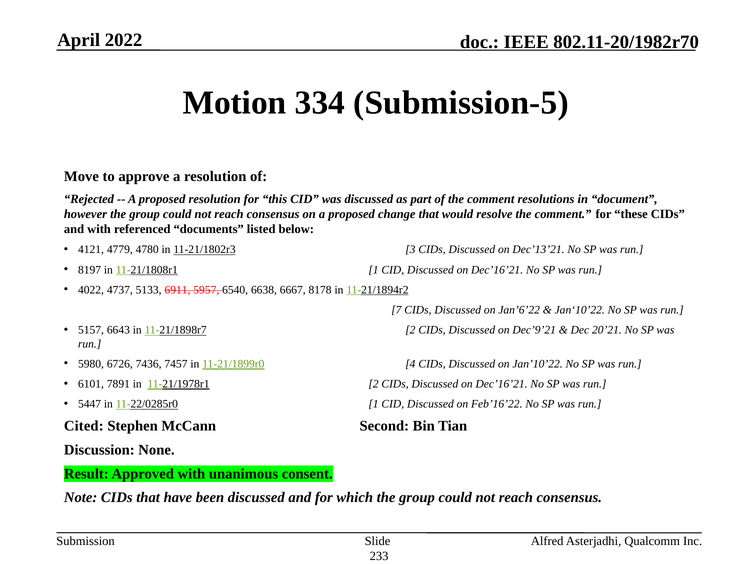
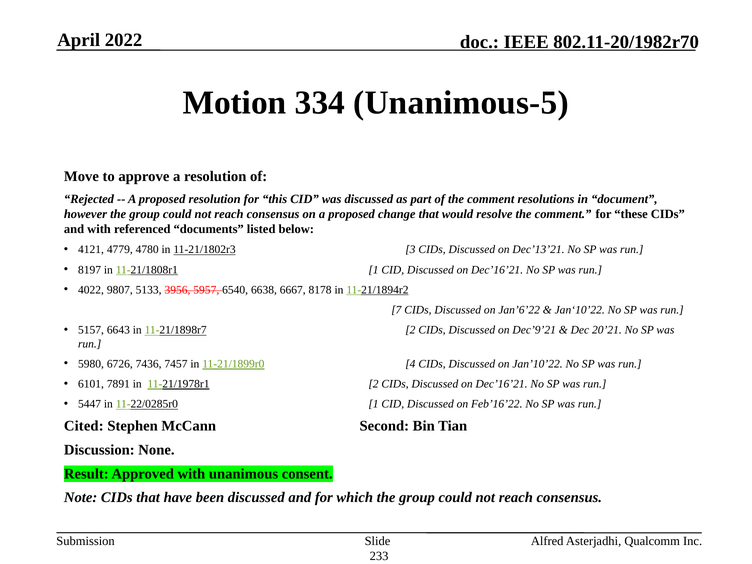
Submission-5: Submission-5 -> Unanimous-5
4737: 4737 -> 9807
6911: 6911 -> 3956
